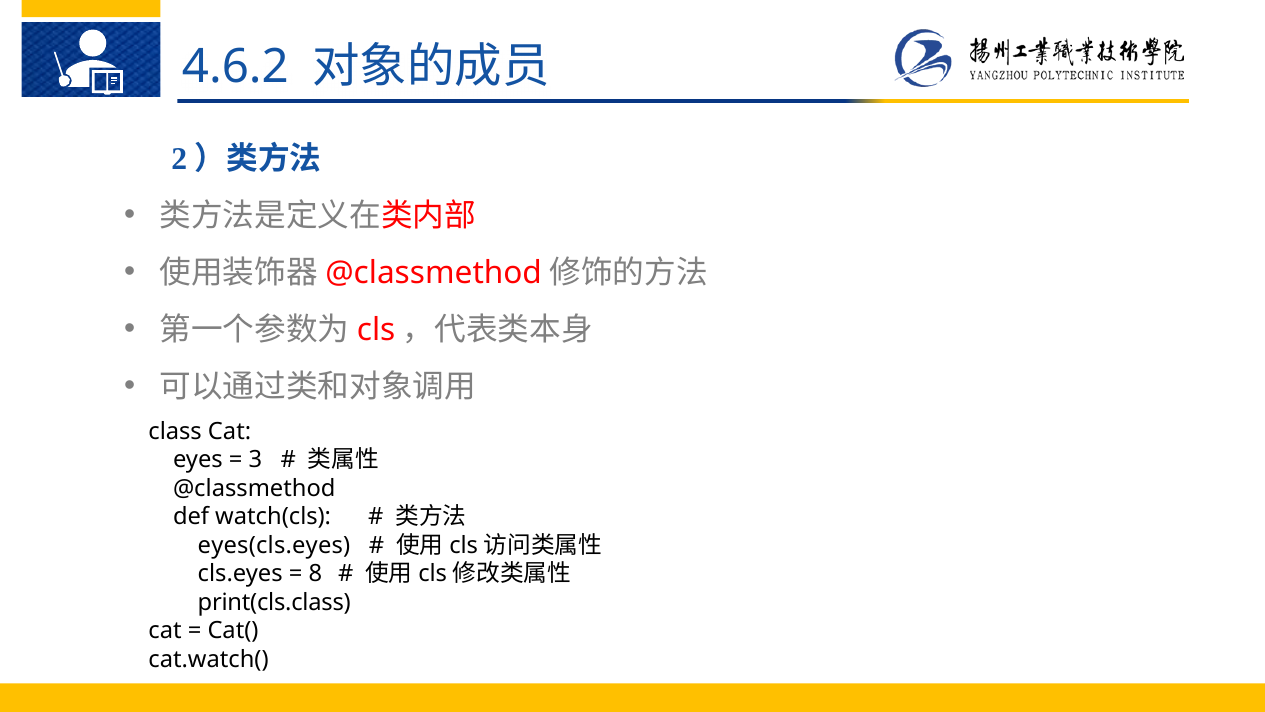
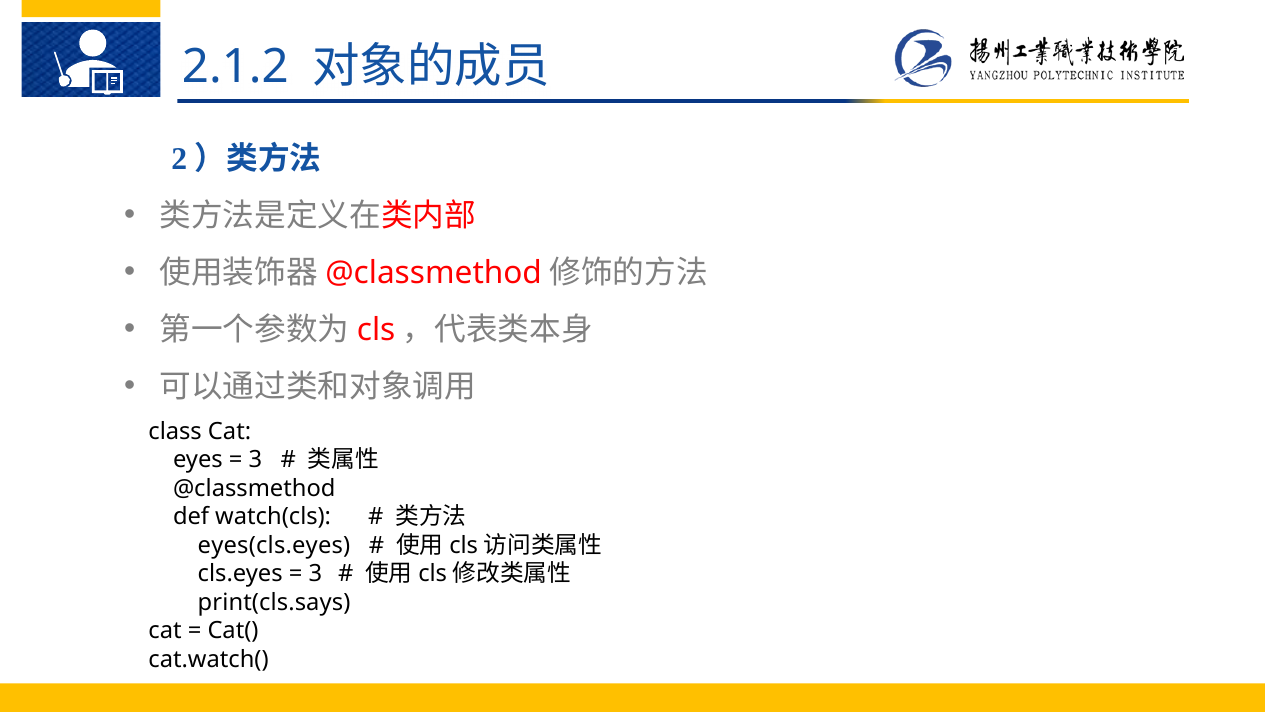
4.6.2: 4.6.2 -> 2.1.2
8 at (315, 574): 8 -> 3
print(cls.class: print(cls.class -> print(cls.says
